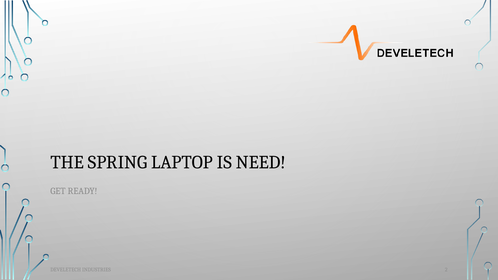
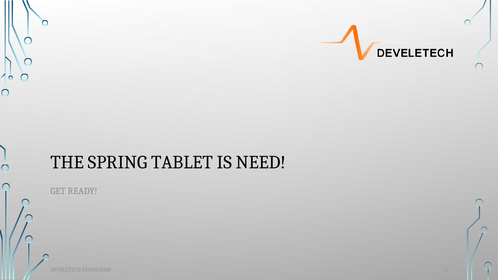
LAPTOP: LAPTOP -> TABLET
